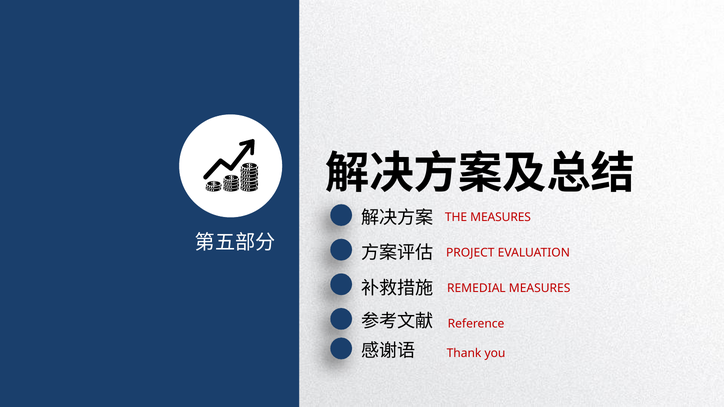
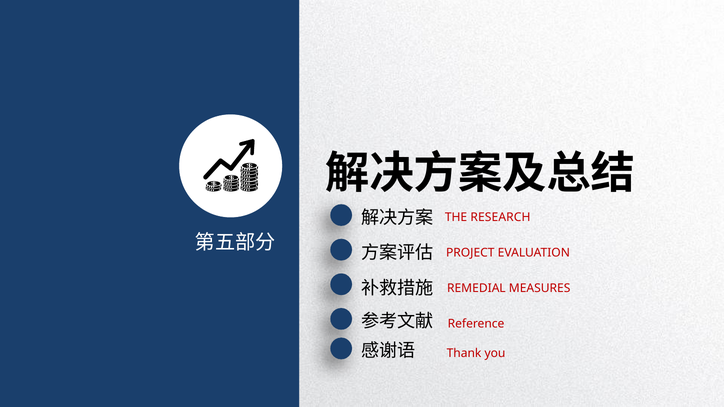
THE MEASURES: MEASURES -> RESEARCH
